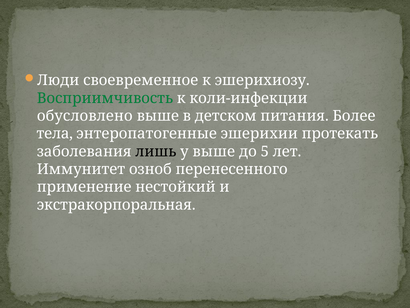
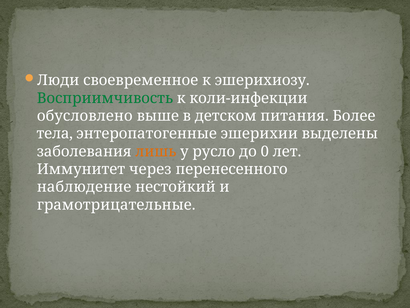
протекать: протекать -> выделены
лишь colour: black -> orange
у выше: выше -> русло
5: 5 -> 0
озноб: озноб -> через
применение: применение -> наблюдение
экстракорпоральная: экстракорпоральная -> грамотрицательные
